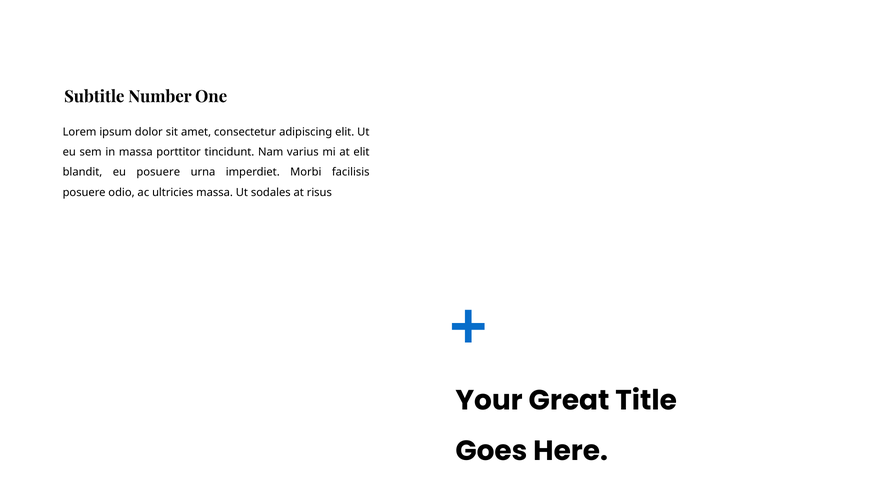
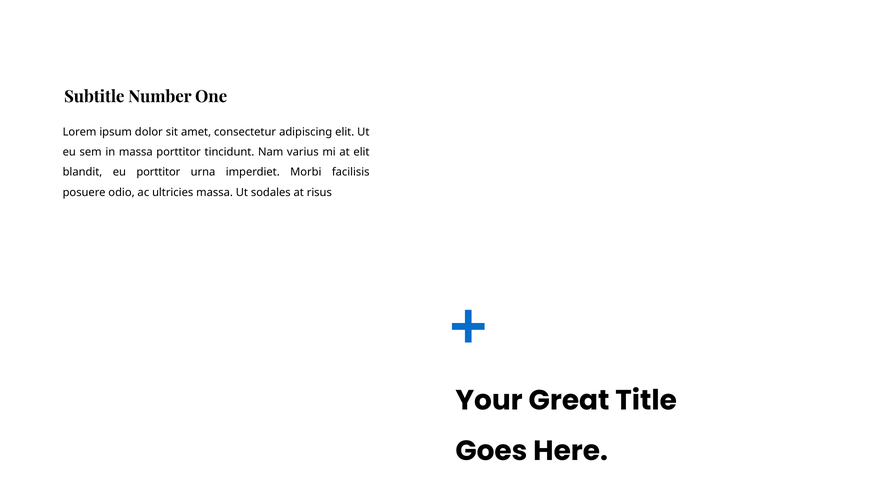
eu posuere: posuere -> porttitor
